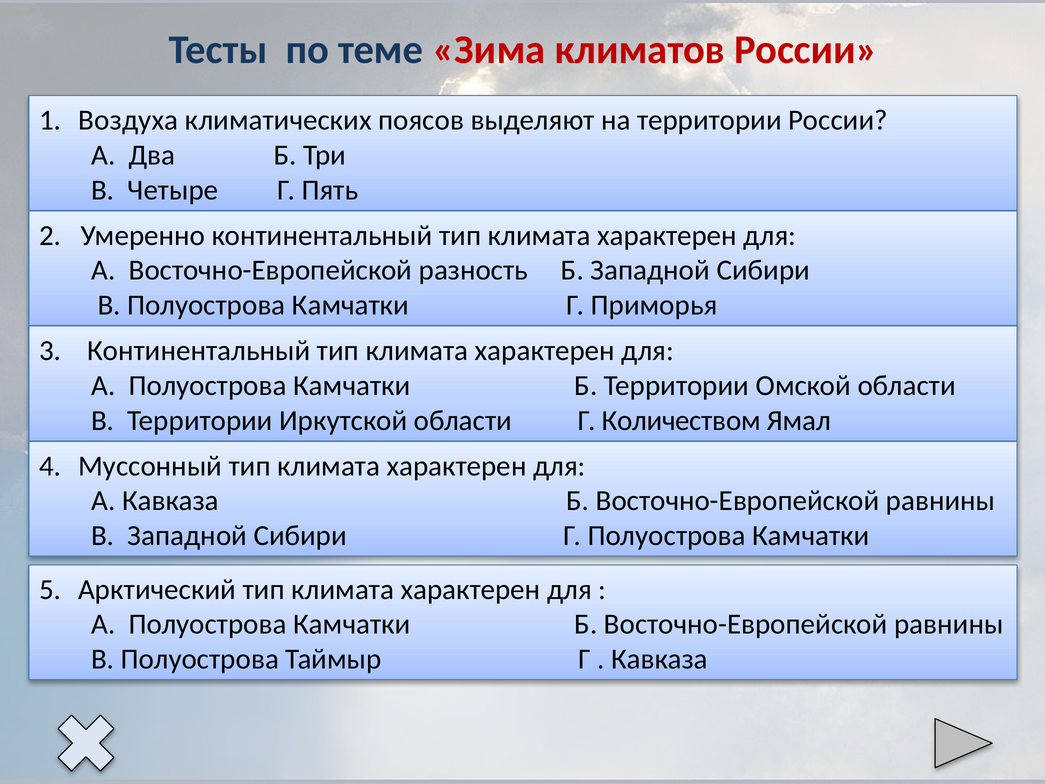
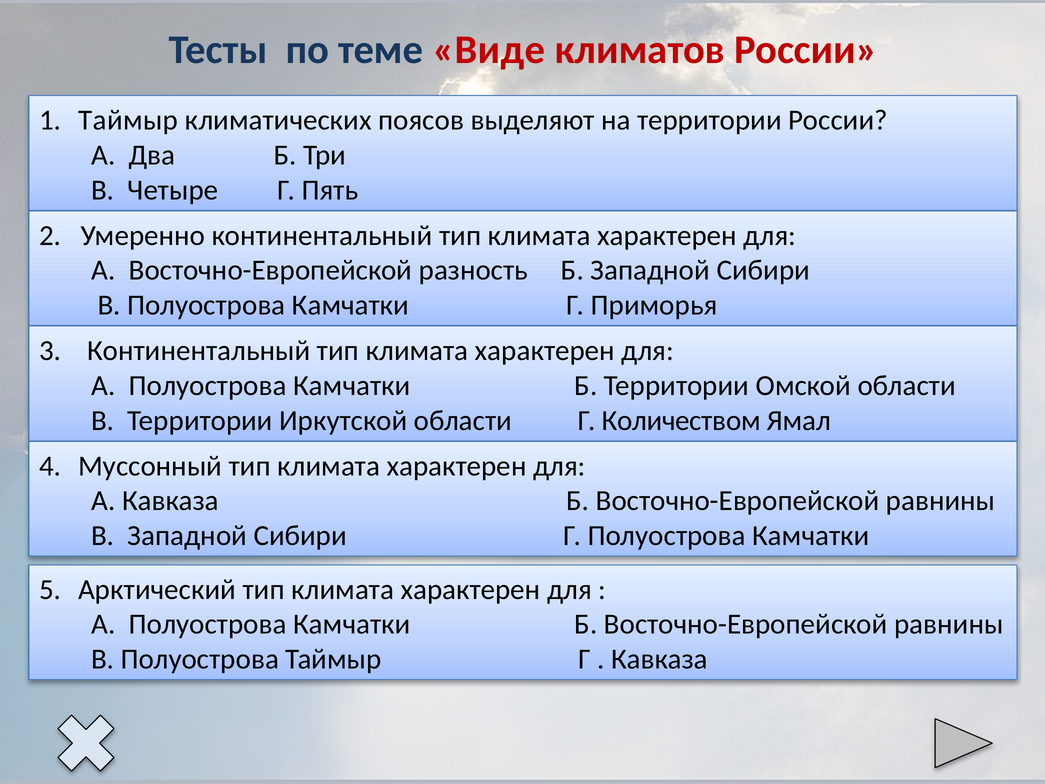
Зима: Зима -> Виде
Воздуха at (128, 120): Воздуха -> Таймыр
